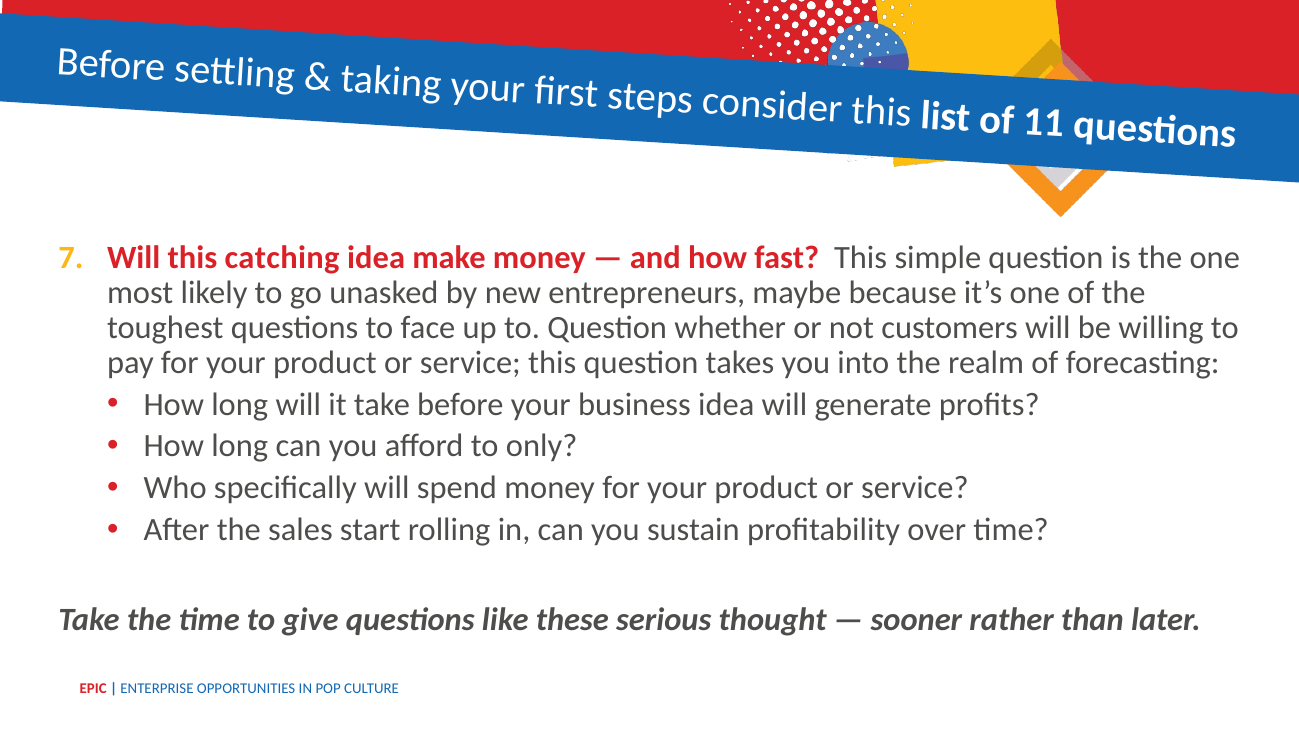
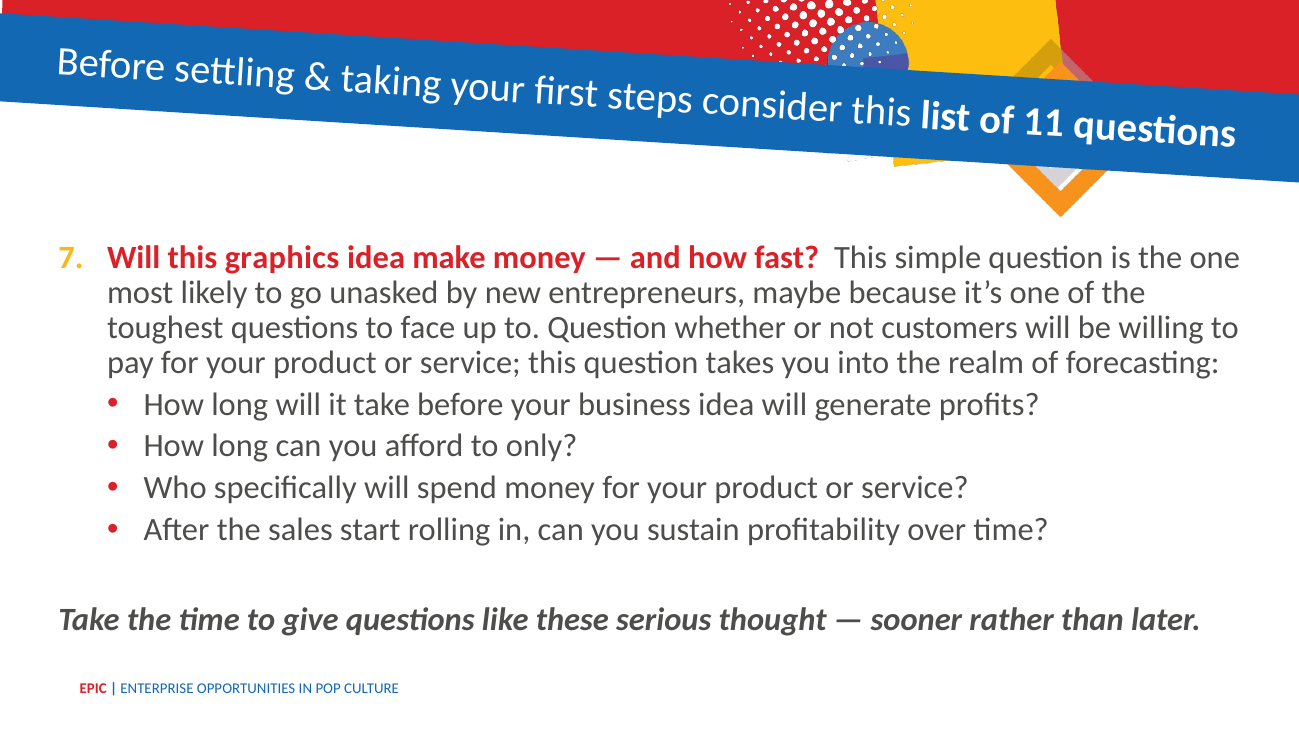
catching: catching -> graphics
